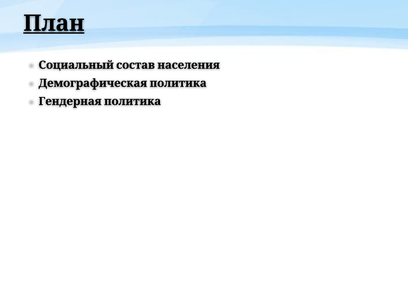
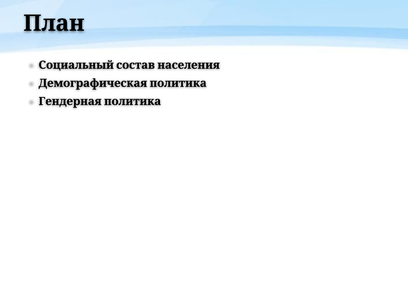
План underline: present -> none
